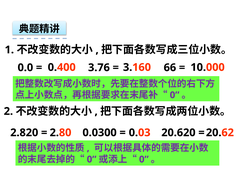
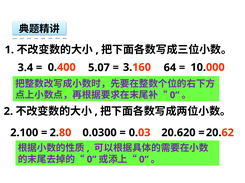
0.0: 0.0 -> 3.4
3.76: 3.76 -> 5.07
66: 66 -> 64
2.820: 2.820 -> 2.100
